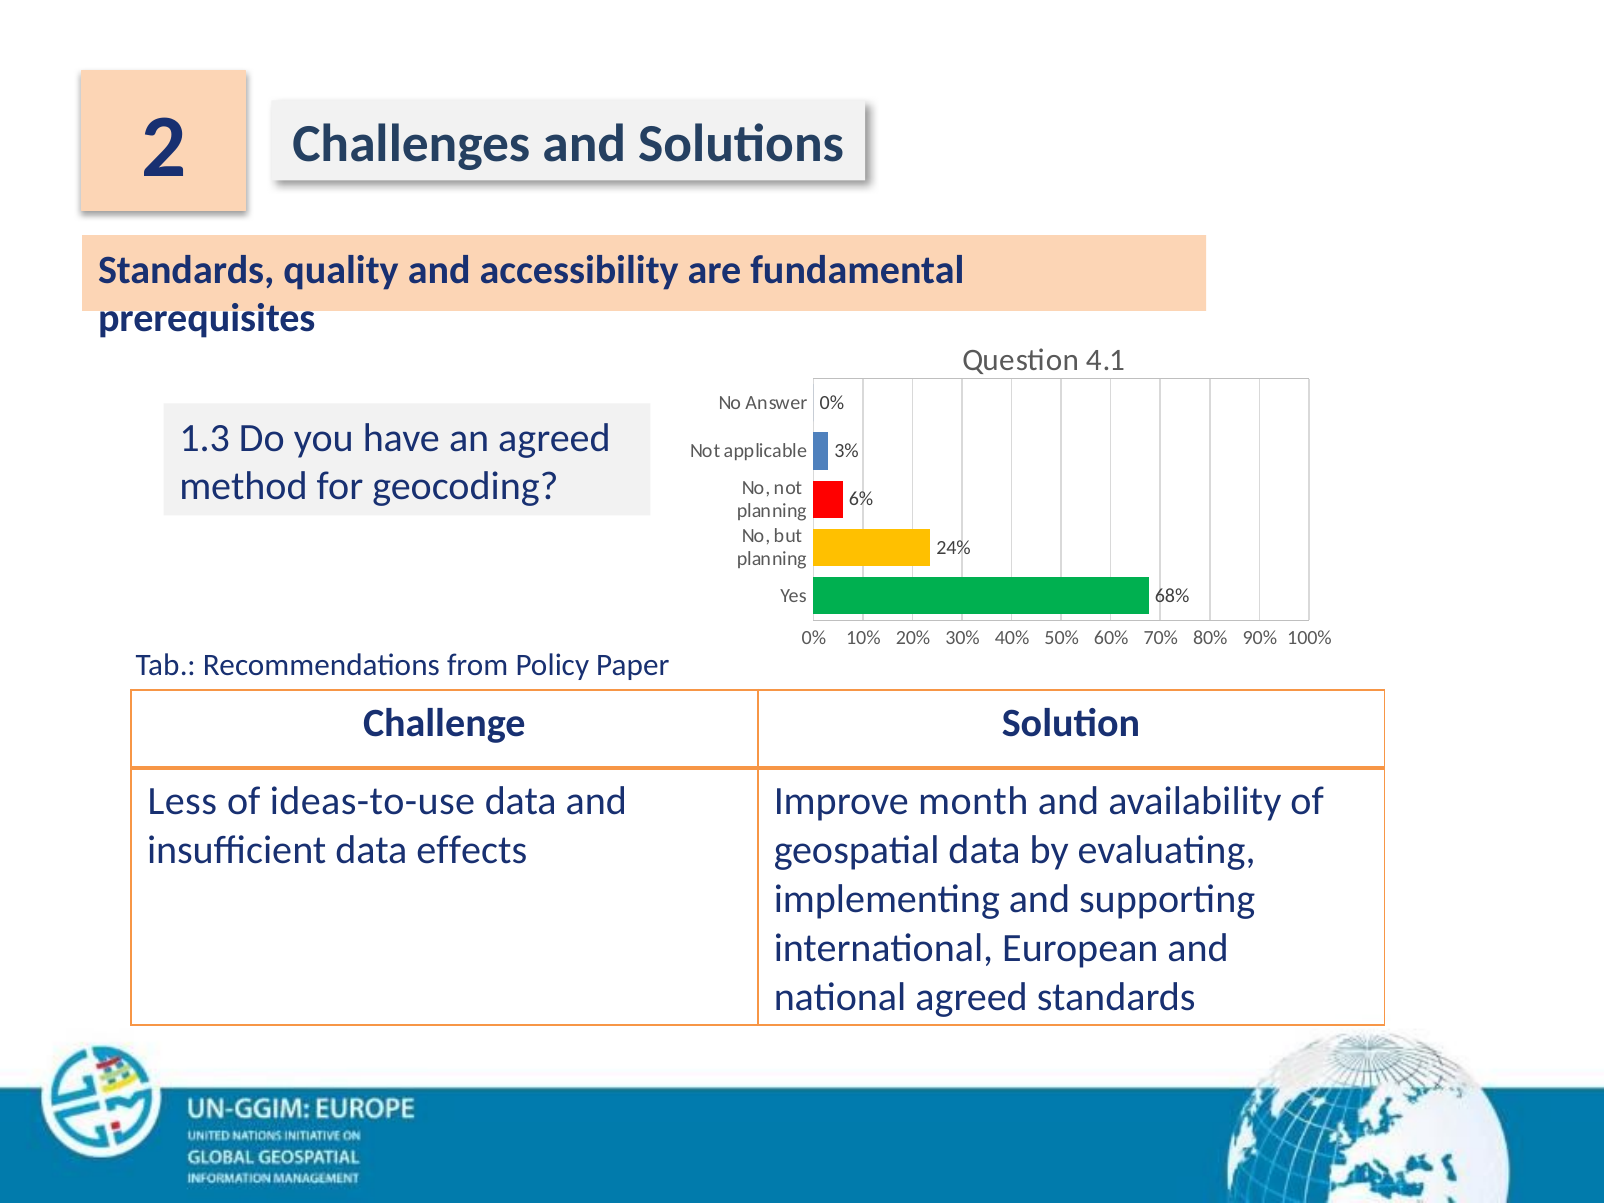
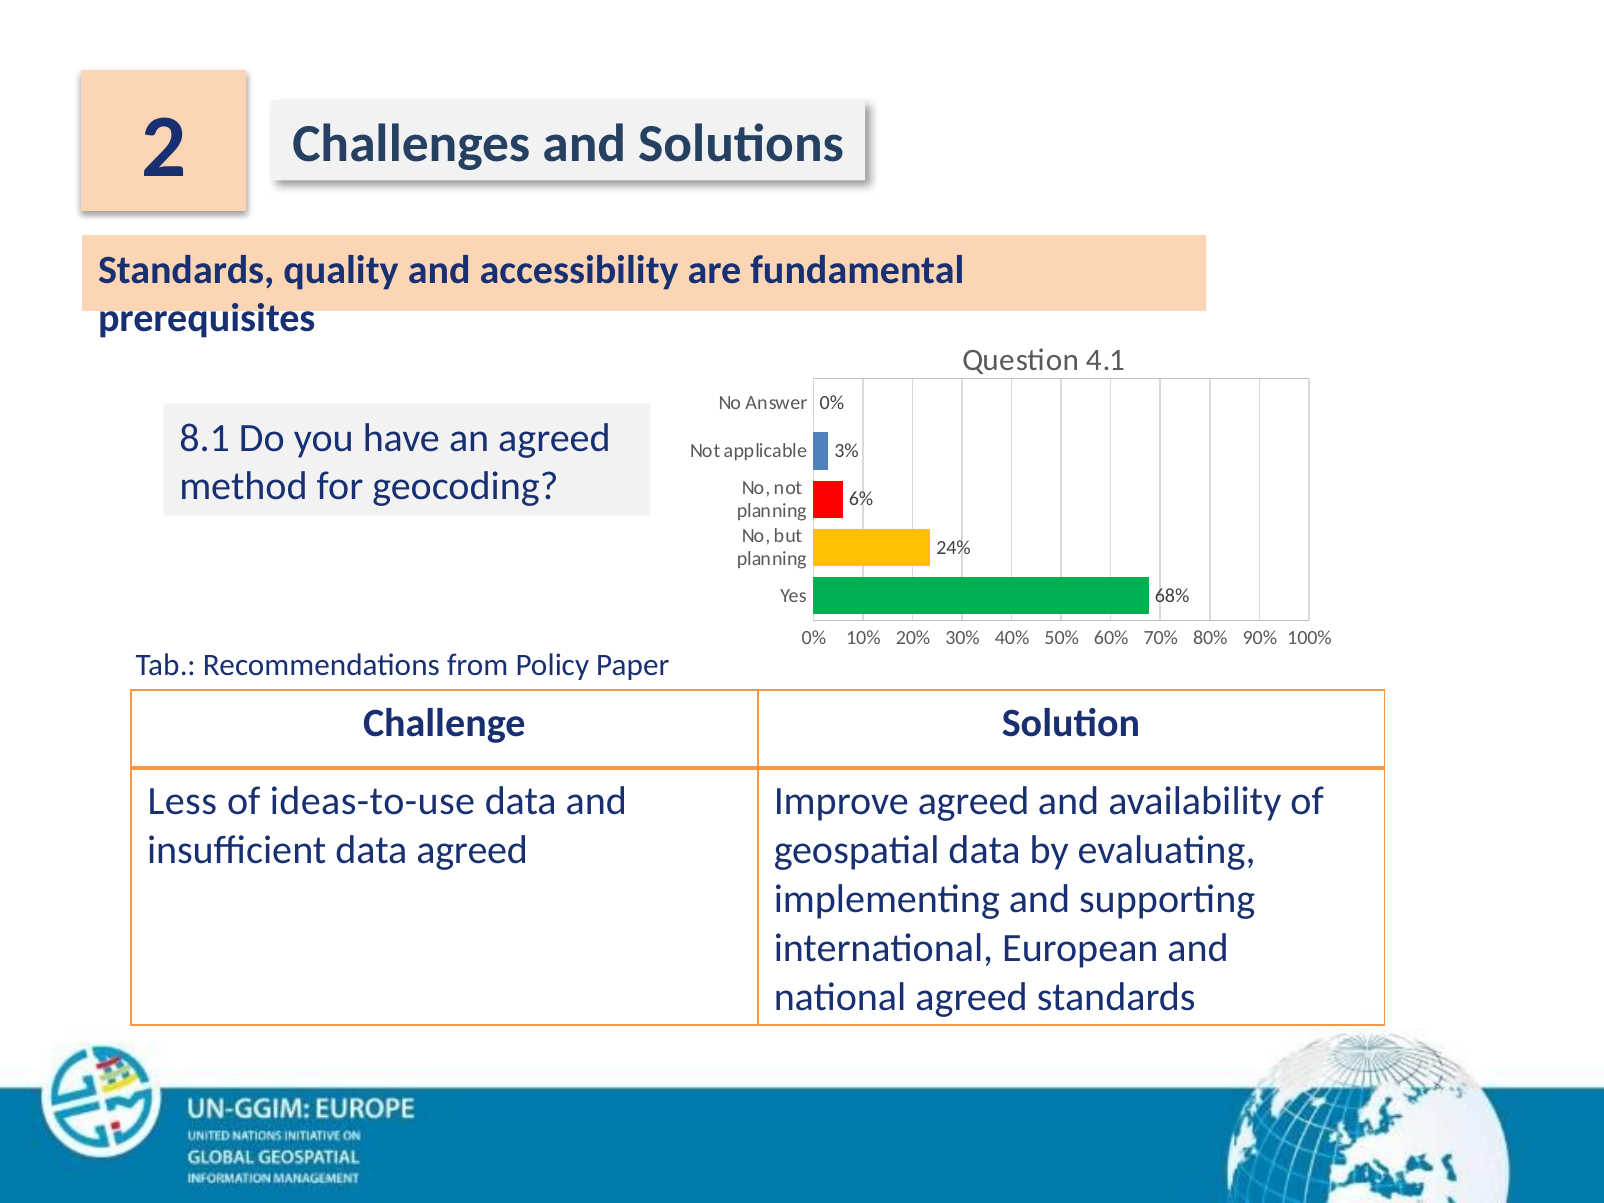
1.3: 1.3 -> 8.1
Improve month: month -> agreed
data effects: effects -> agreed
